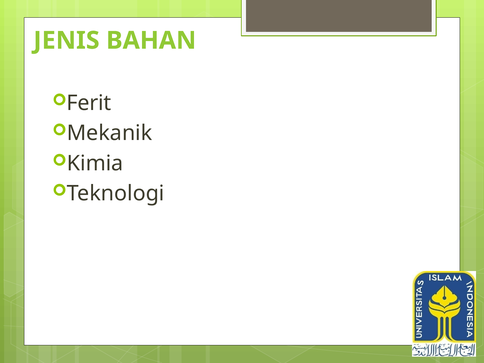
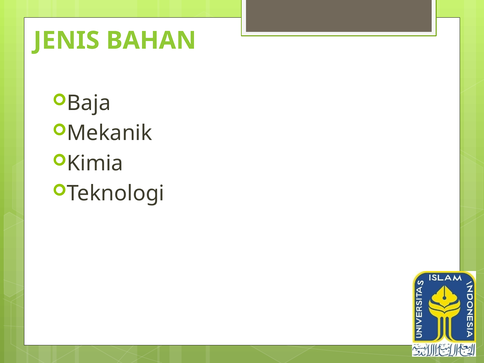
Ferit: Ferit -> Baja
